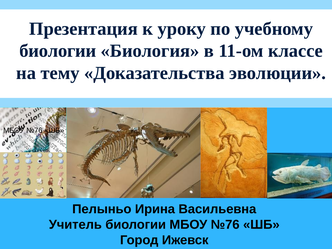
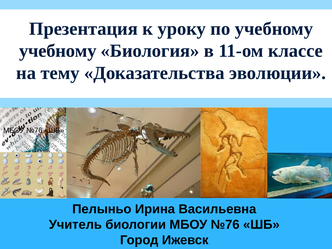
биологии at (58, 51): биологии -> учебному
